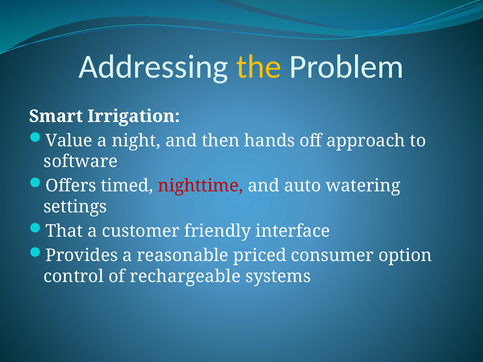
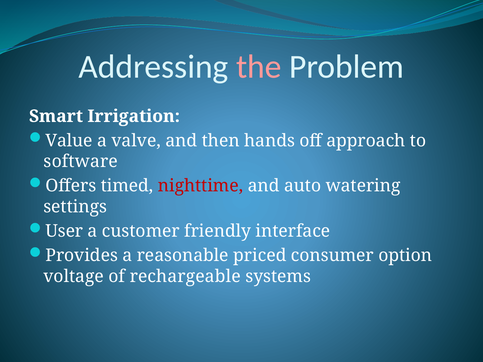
the colour: yellow -> pink
night: night -> valve
That: That -> User
control: control -> voltage
